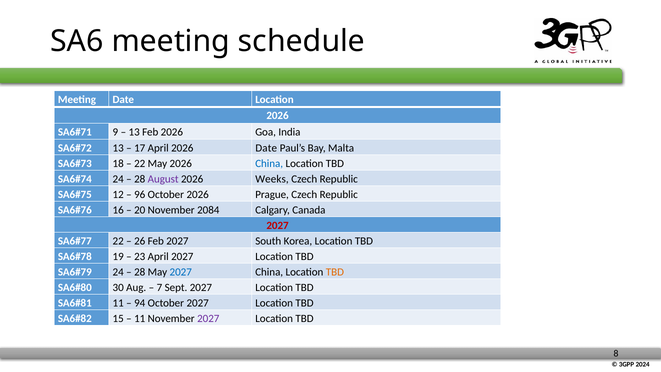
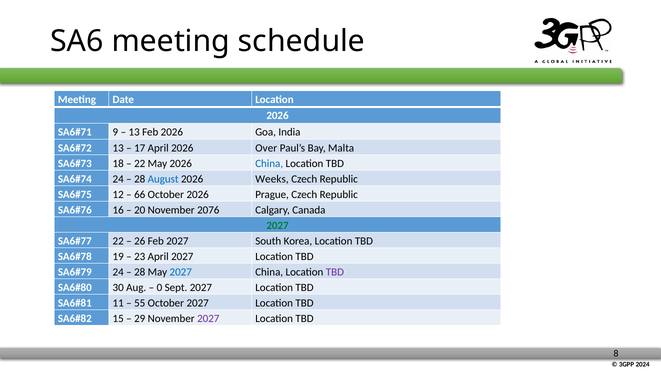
2026 Date: Date -> Over
August colour: purple -> blue
96: 96 -> 66
2084: 2084 -> 2076
2027 at (278, 226) colour: red -> green
TBD at (335, 272) colour: orange -> purple
7: 7 -> 0
94: 94 -> 55
11 at (140, 318): 11 -> 29
